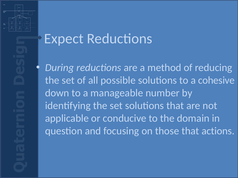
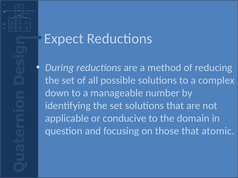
cohesive: cohesive -> complex
actions: actions -> atomic
